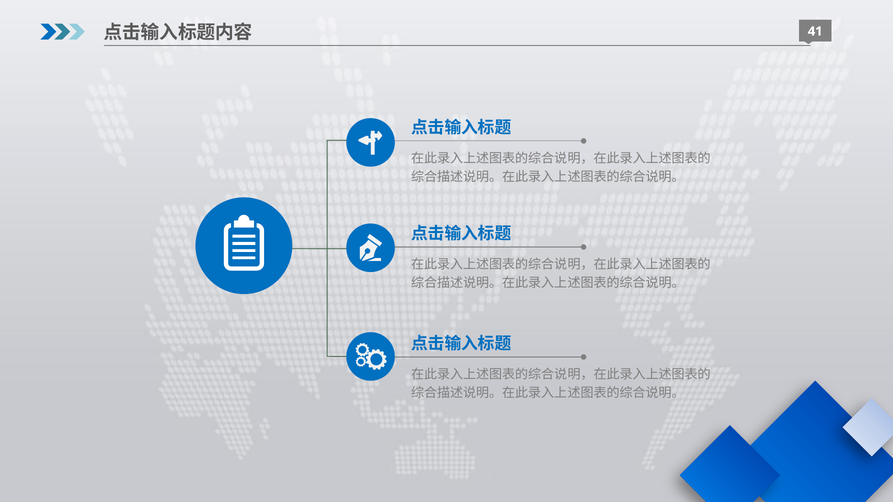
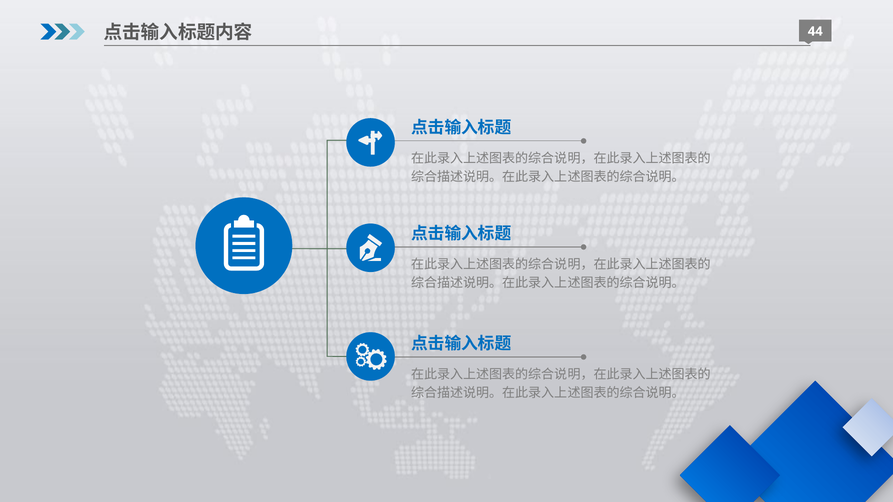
41: 41 -> 44
